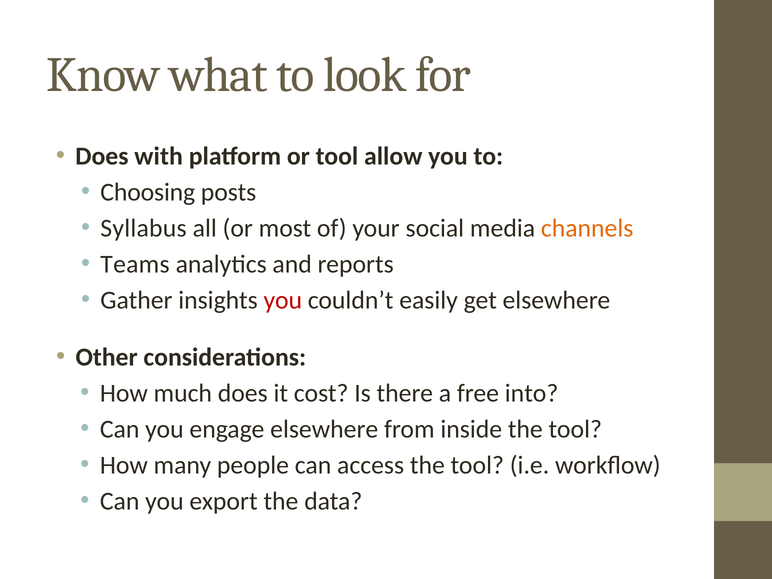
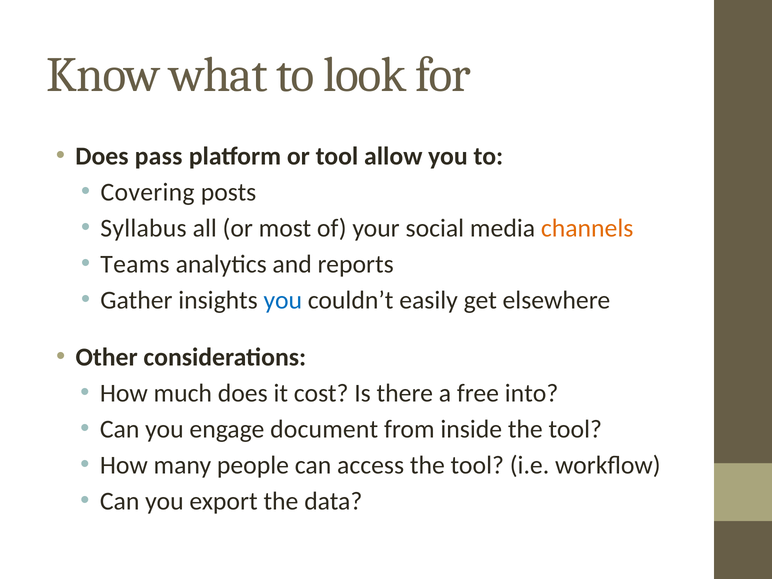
with: with -> pass
Choosing: Choosing -> Covering
you at (283, 300) colour: red -> blue
engage elsewhere: elsewhere -> document
